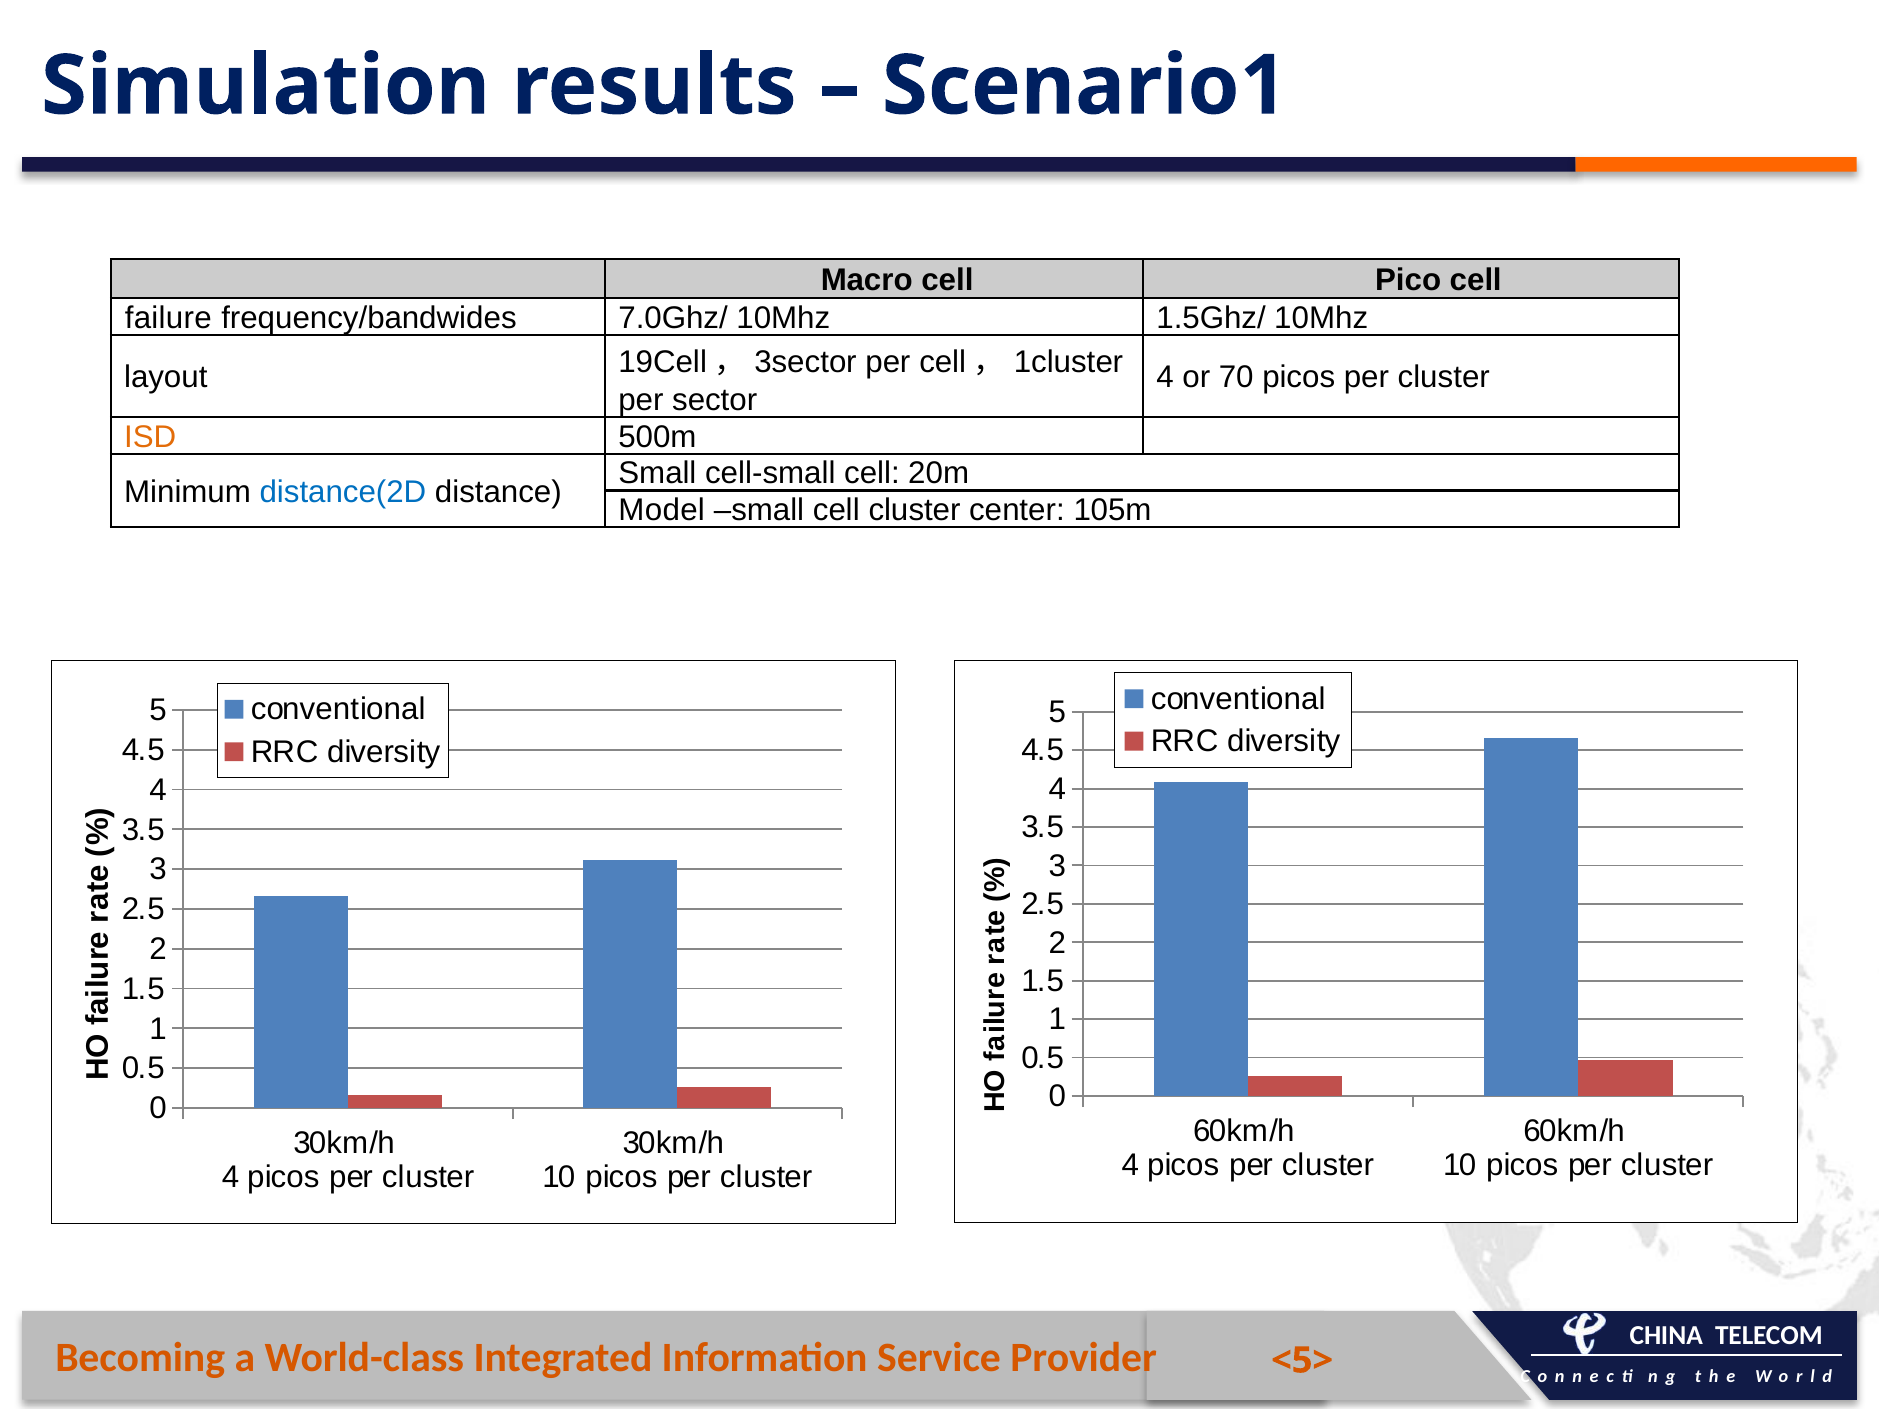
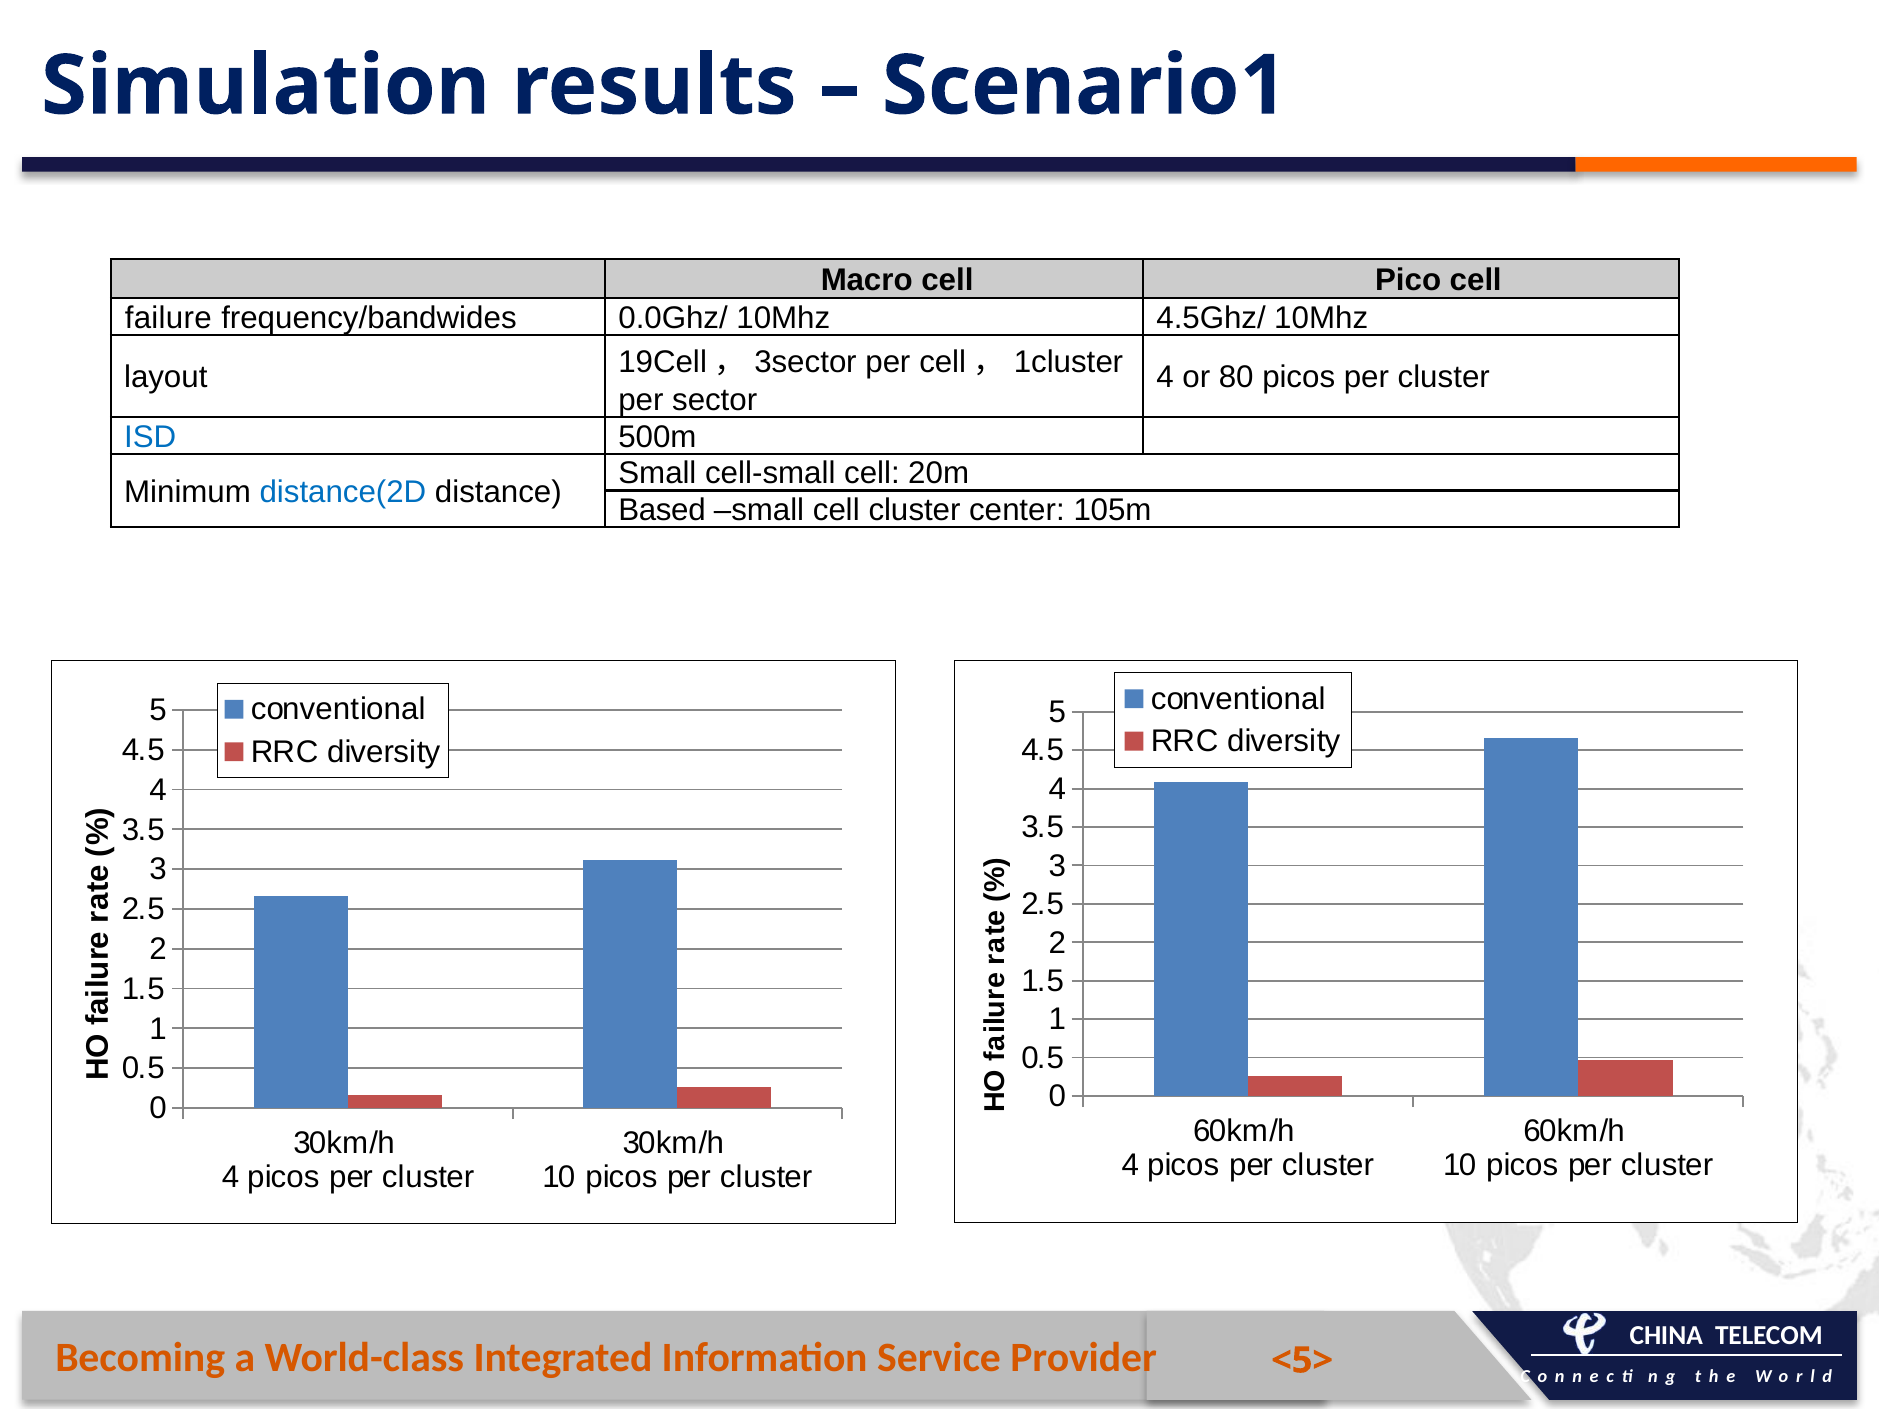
7.0Ghz/: 7.0Ghz/ -> 0.0Ghz/
1.5Ghz/: 1.5Ghz/ -> 4.5Ghz/
70: 70 -> 80
ISD colour: orange -> blue
Model: Model -> Based
